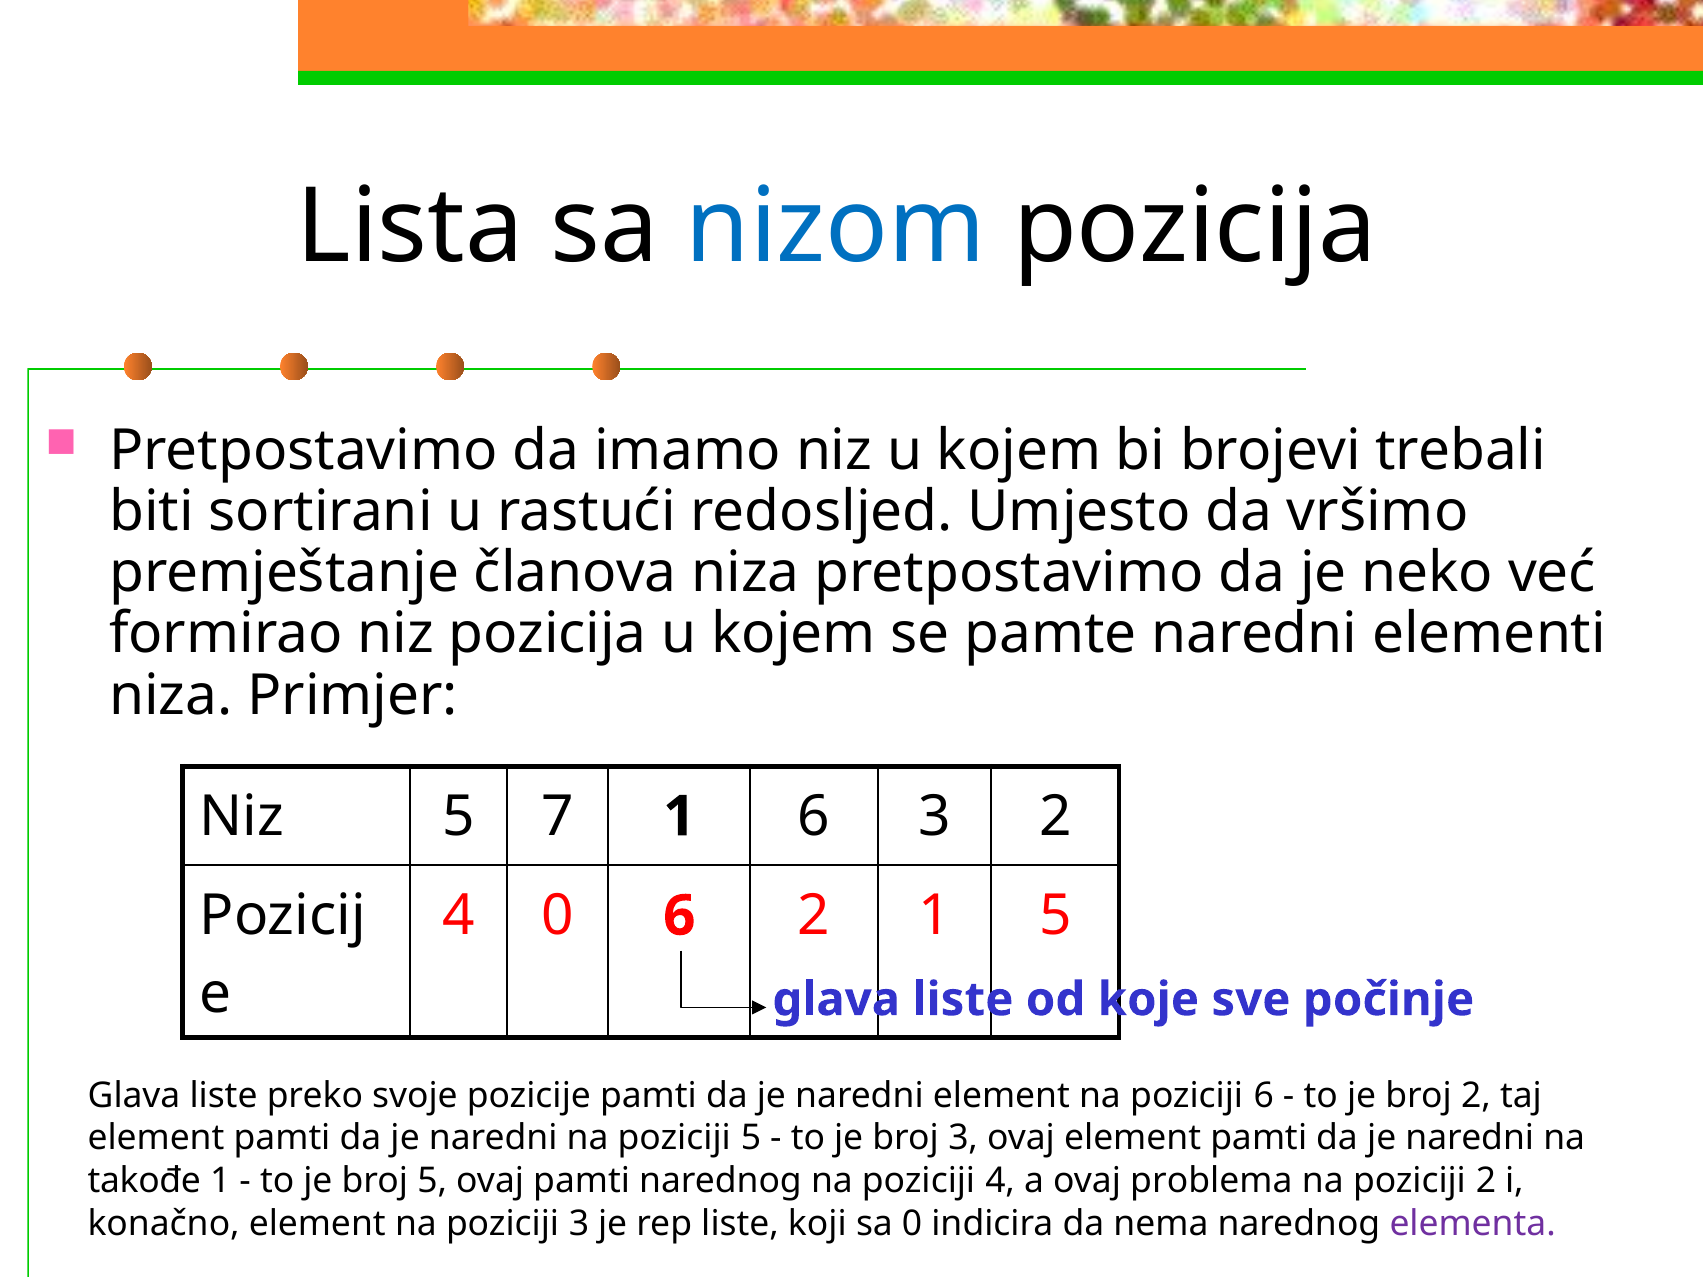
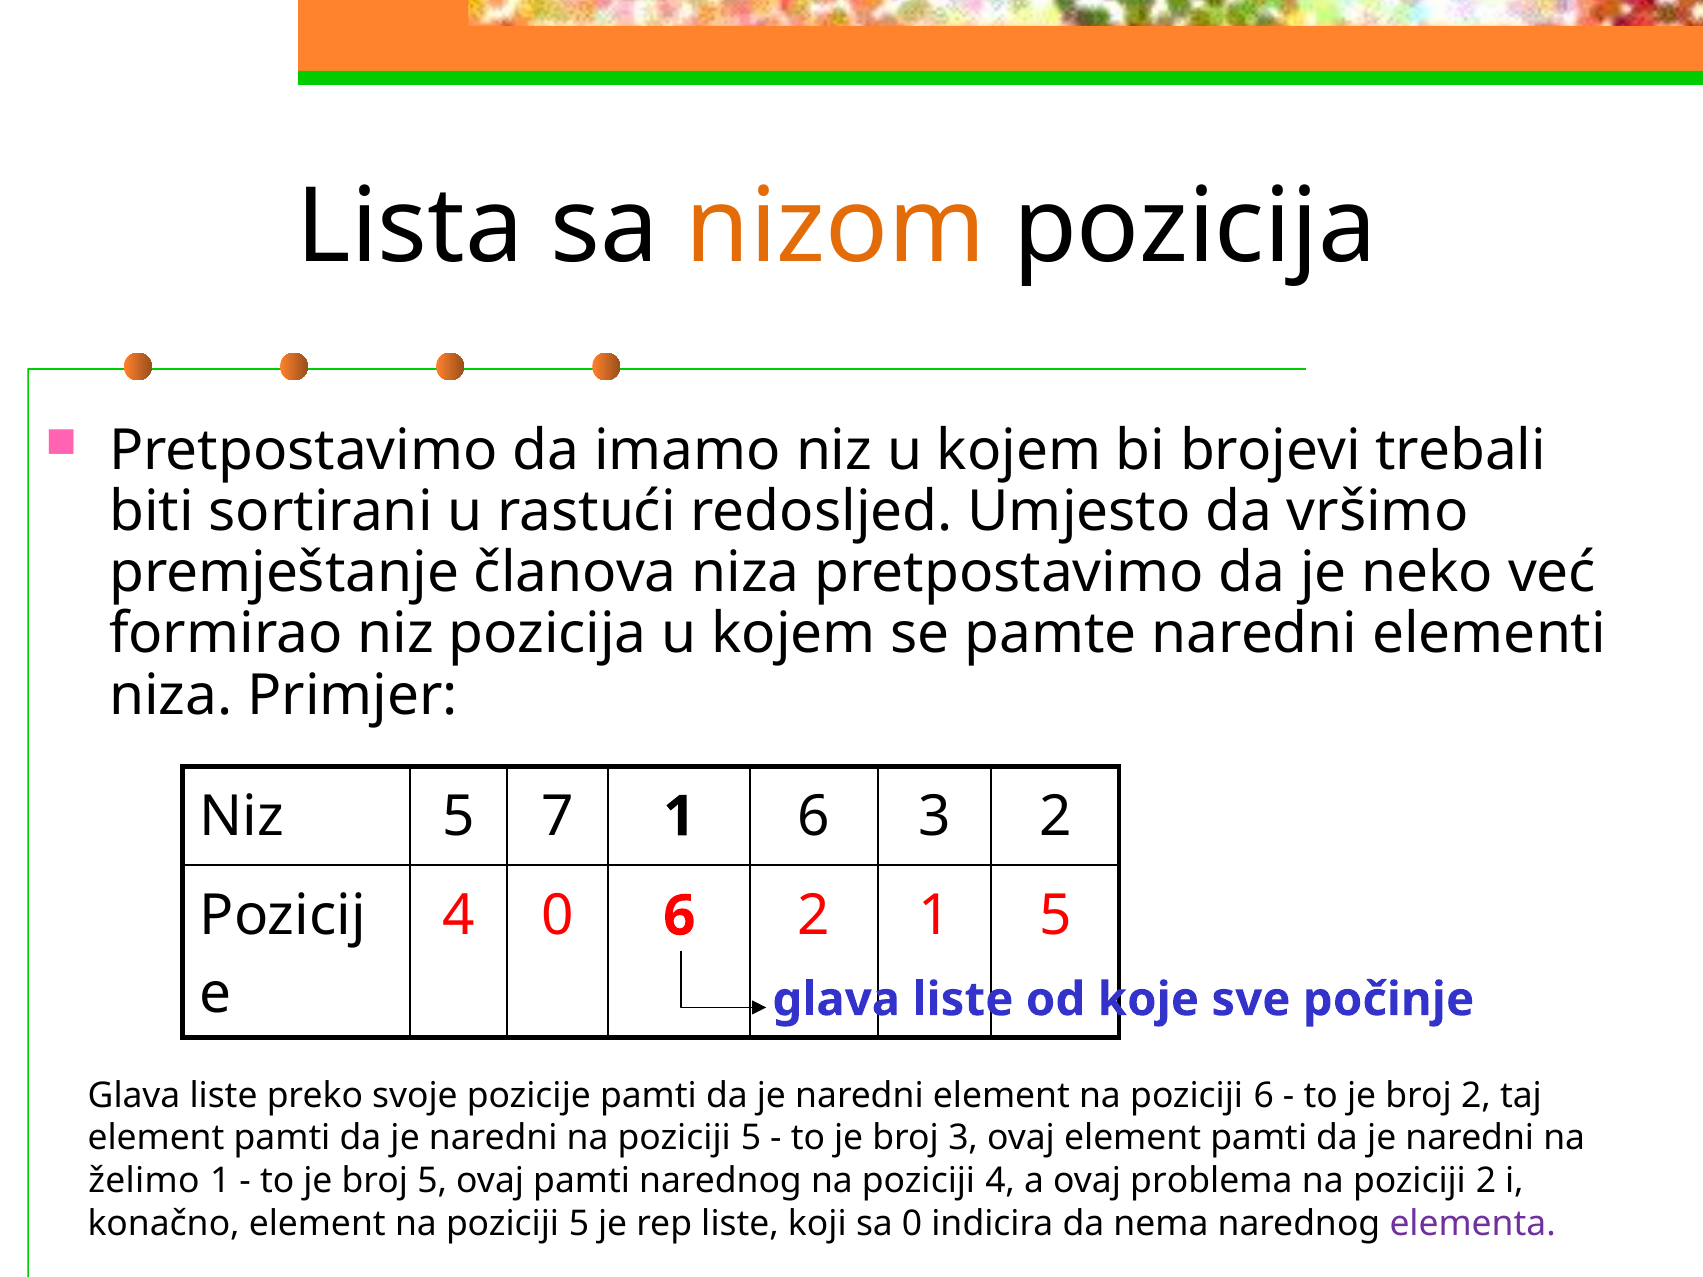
nizom colour: blue -> orange
takođe: takođe -> želimo
element na poziciji 3: 3 -> 5
